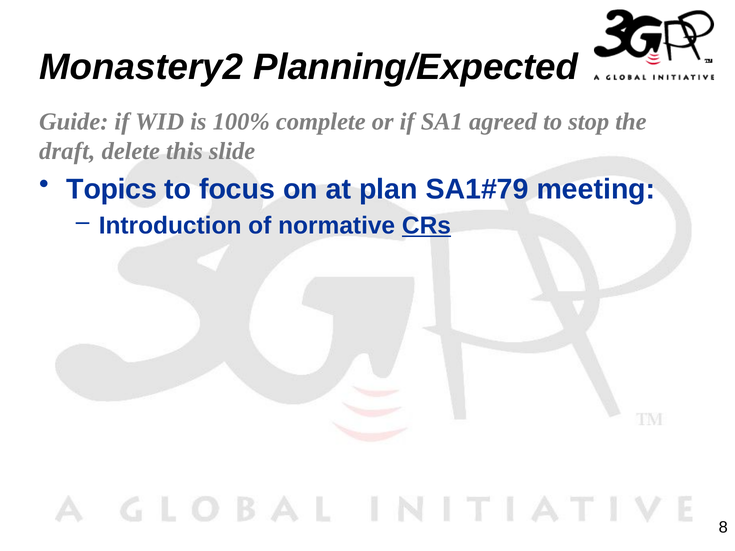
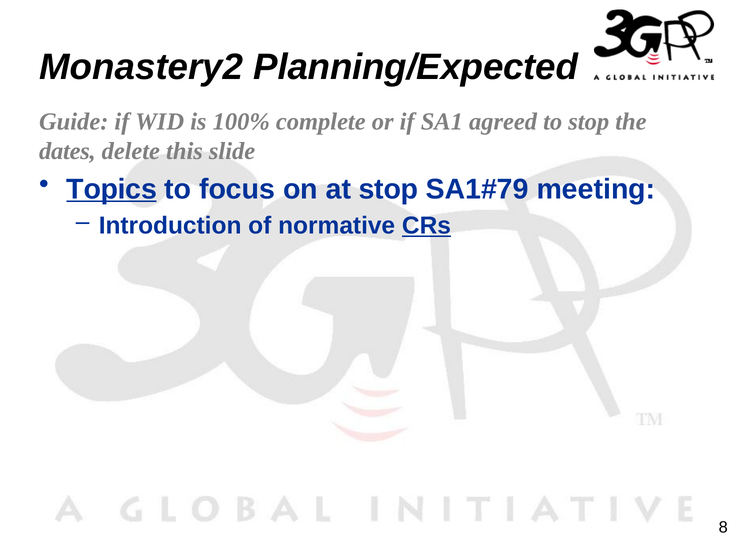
draft: draft -> dates
Topics underline: none -> present
at plan: plan -> stop
